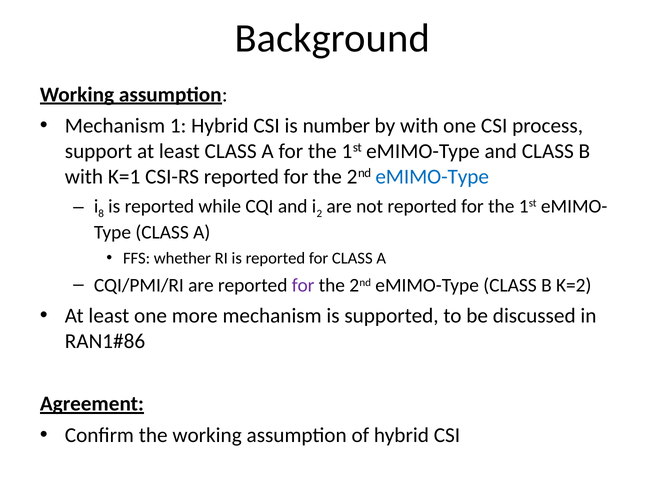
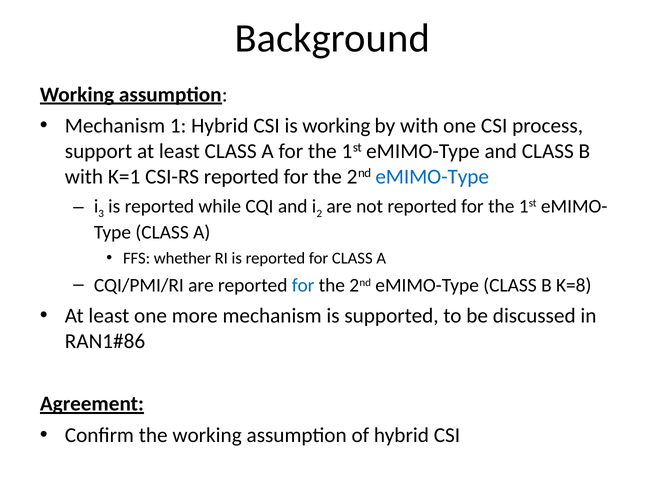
is number: number -> working
8: 8 -> 3
for at (303, 286) colour: purple -> blue
K=2: K=2 -> K=8
